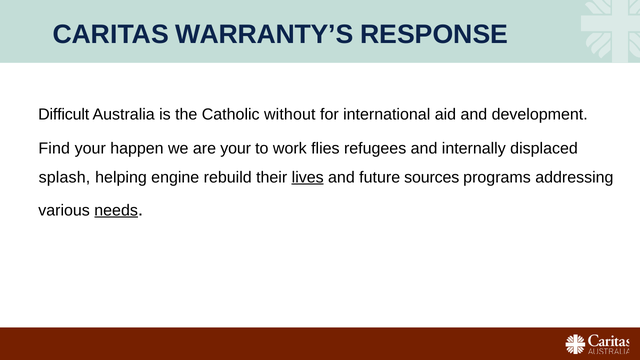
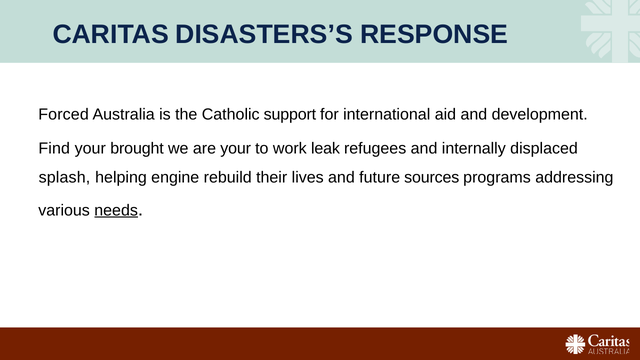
WARRANTY’S: WARRANTY’S -> DISASTERS’S
Difficult: Difficult -> Forced
without: without -> support
happen: happen -> brought
flies: flies -> leak
lives underline: present -> none
